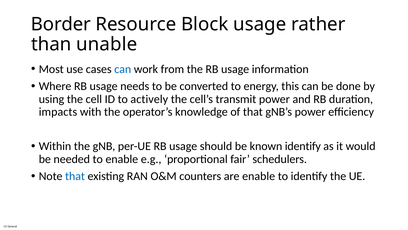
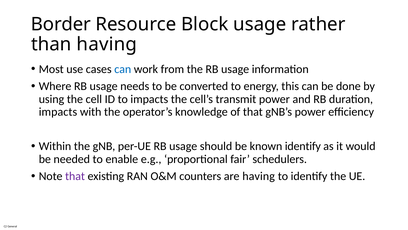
than unable: unable -> having
to actively: actively -> impacts
that at (75, 176) colour: blue -> purple
are enable: enable -> having
